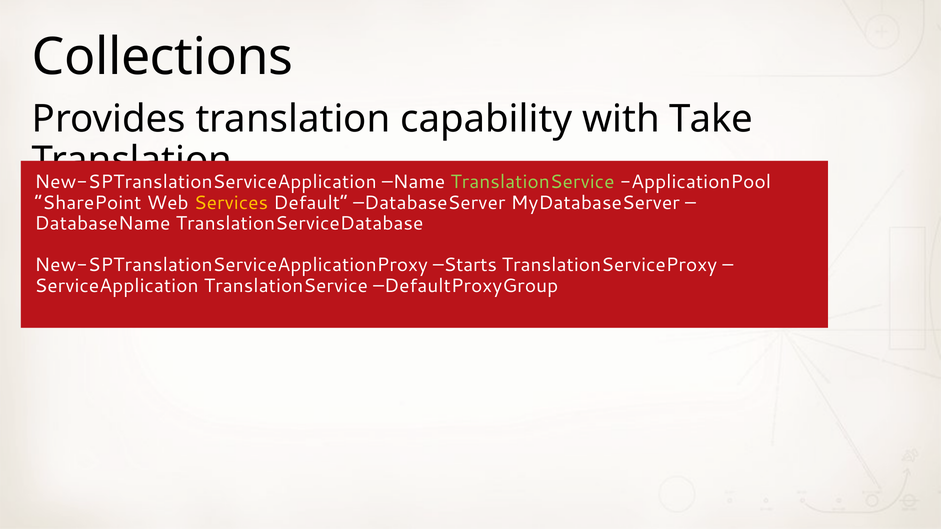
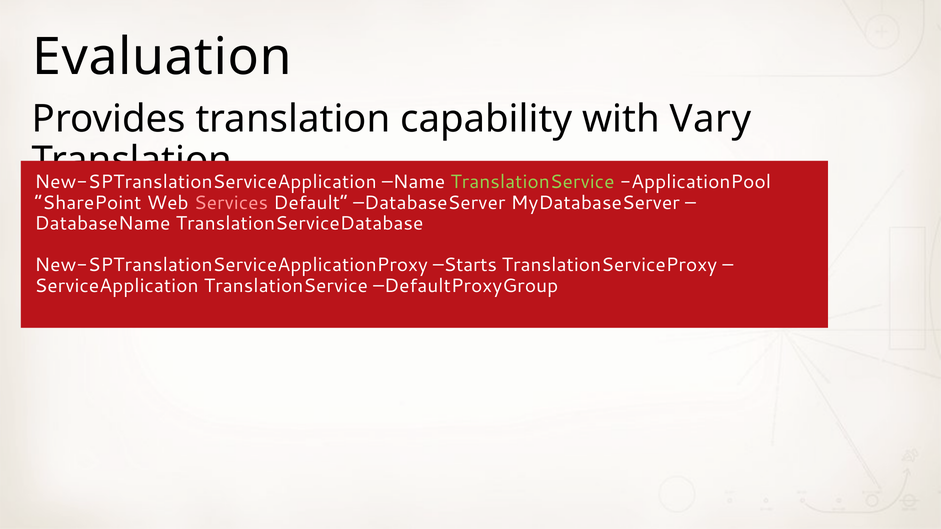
Collections: Collections -> Evaluation
Take: Take -> Vary
Services colour: yellow -> pink
